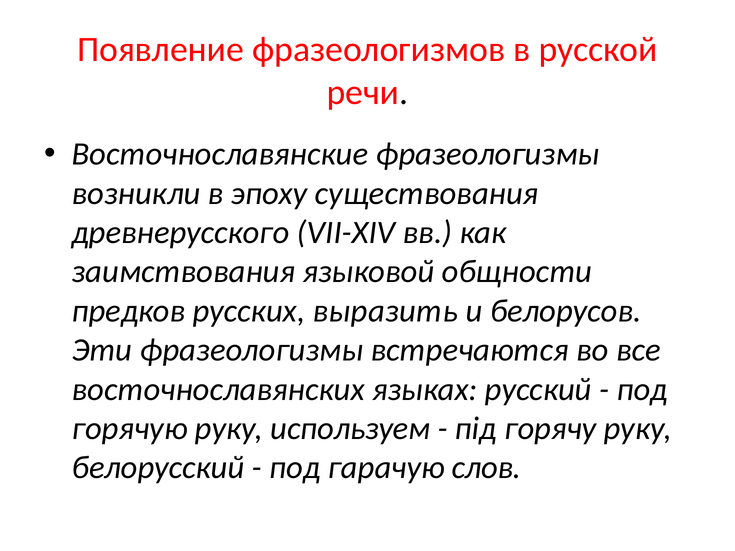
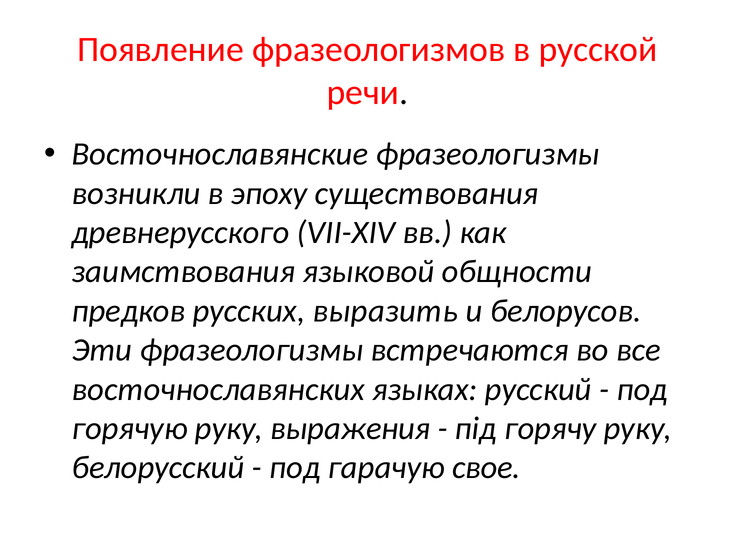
используем: используем -> выражения
слов: слов -> свое
